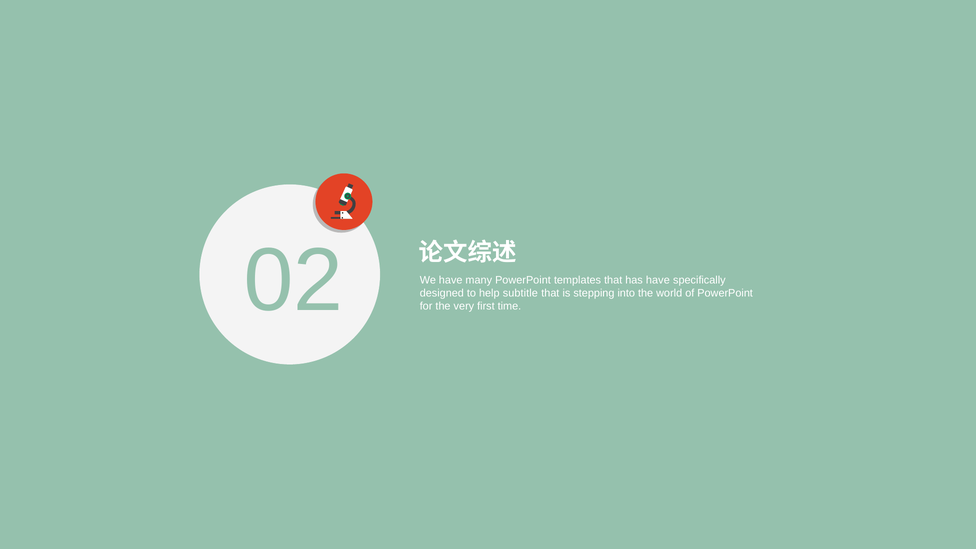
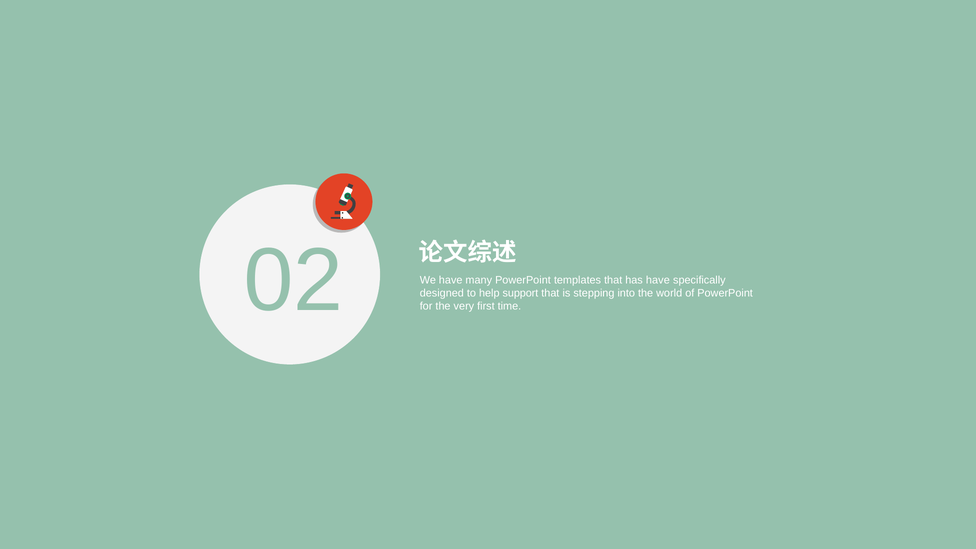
subtitle: subtitle -> support
